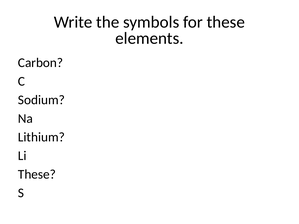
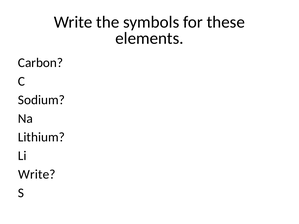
These at (37, 174): These -> Write
